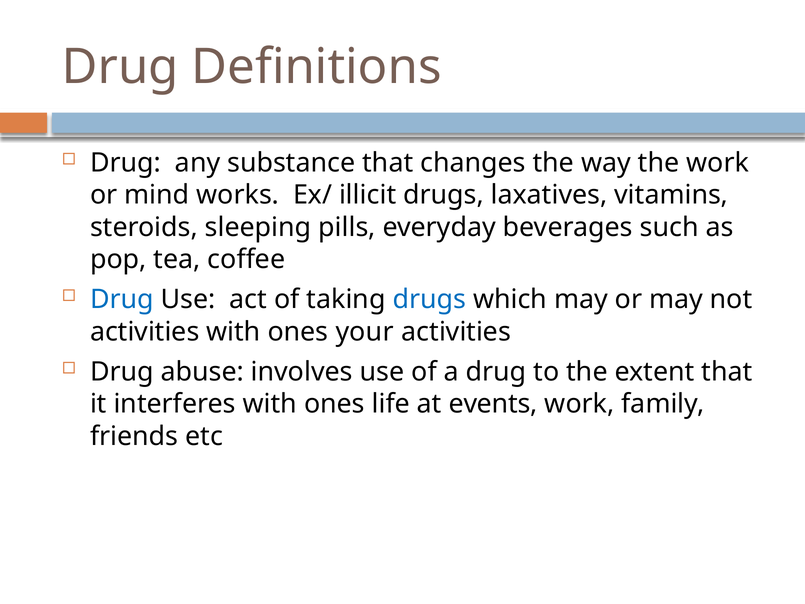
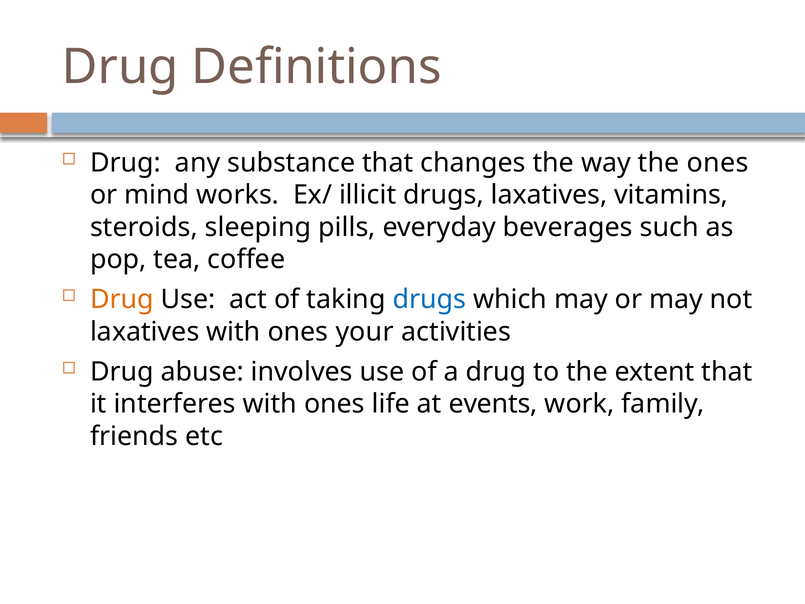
the work: work -> ones
Drug at (122, 299) colour: blue -> orange
activities at (145, 332): activities -> laxatives
